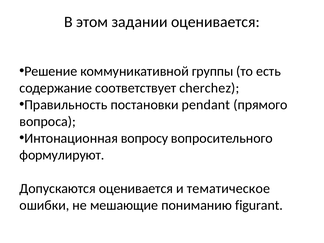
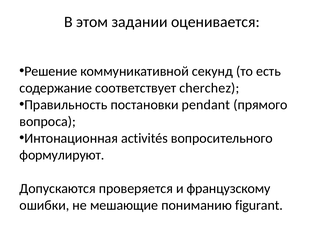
группы: группы -> секунд
вопросу: вопросу -> activités
Допускаются оценивается: оценивается -> проверяется
тематическое: тематическое -> французскому
